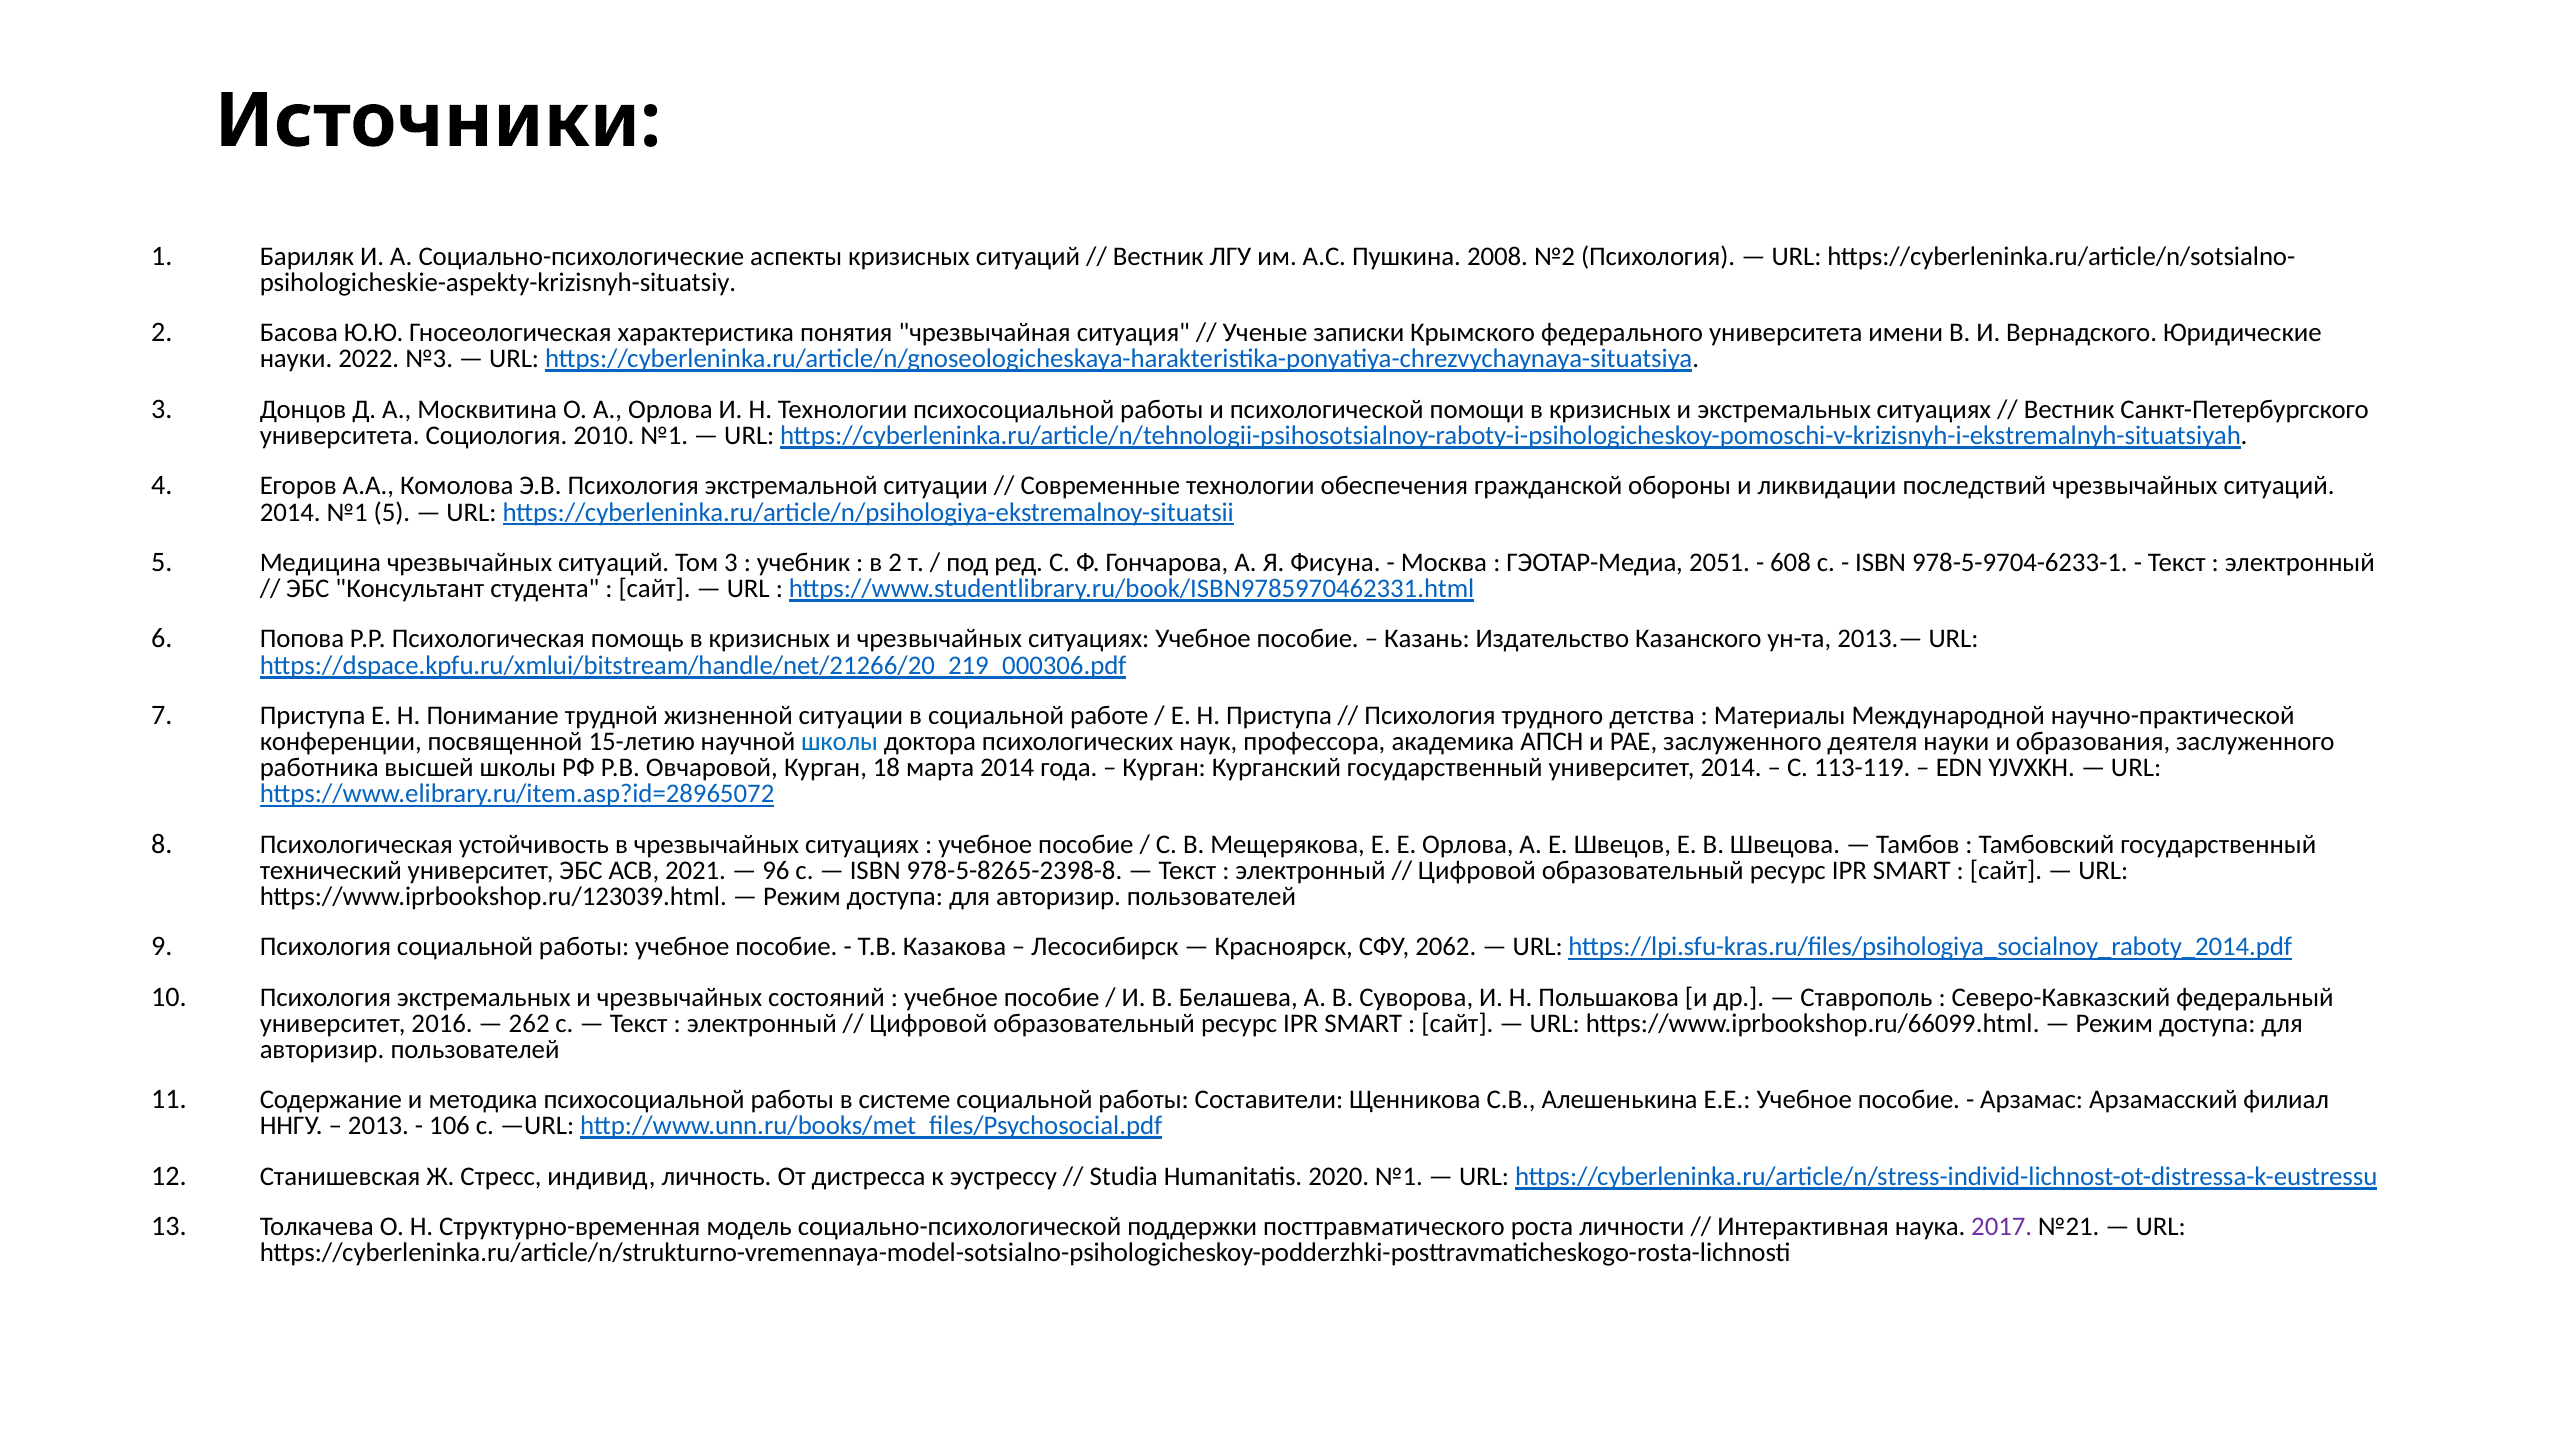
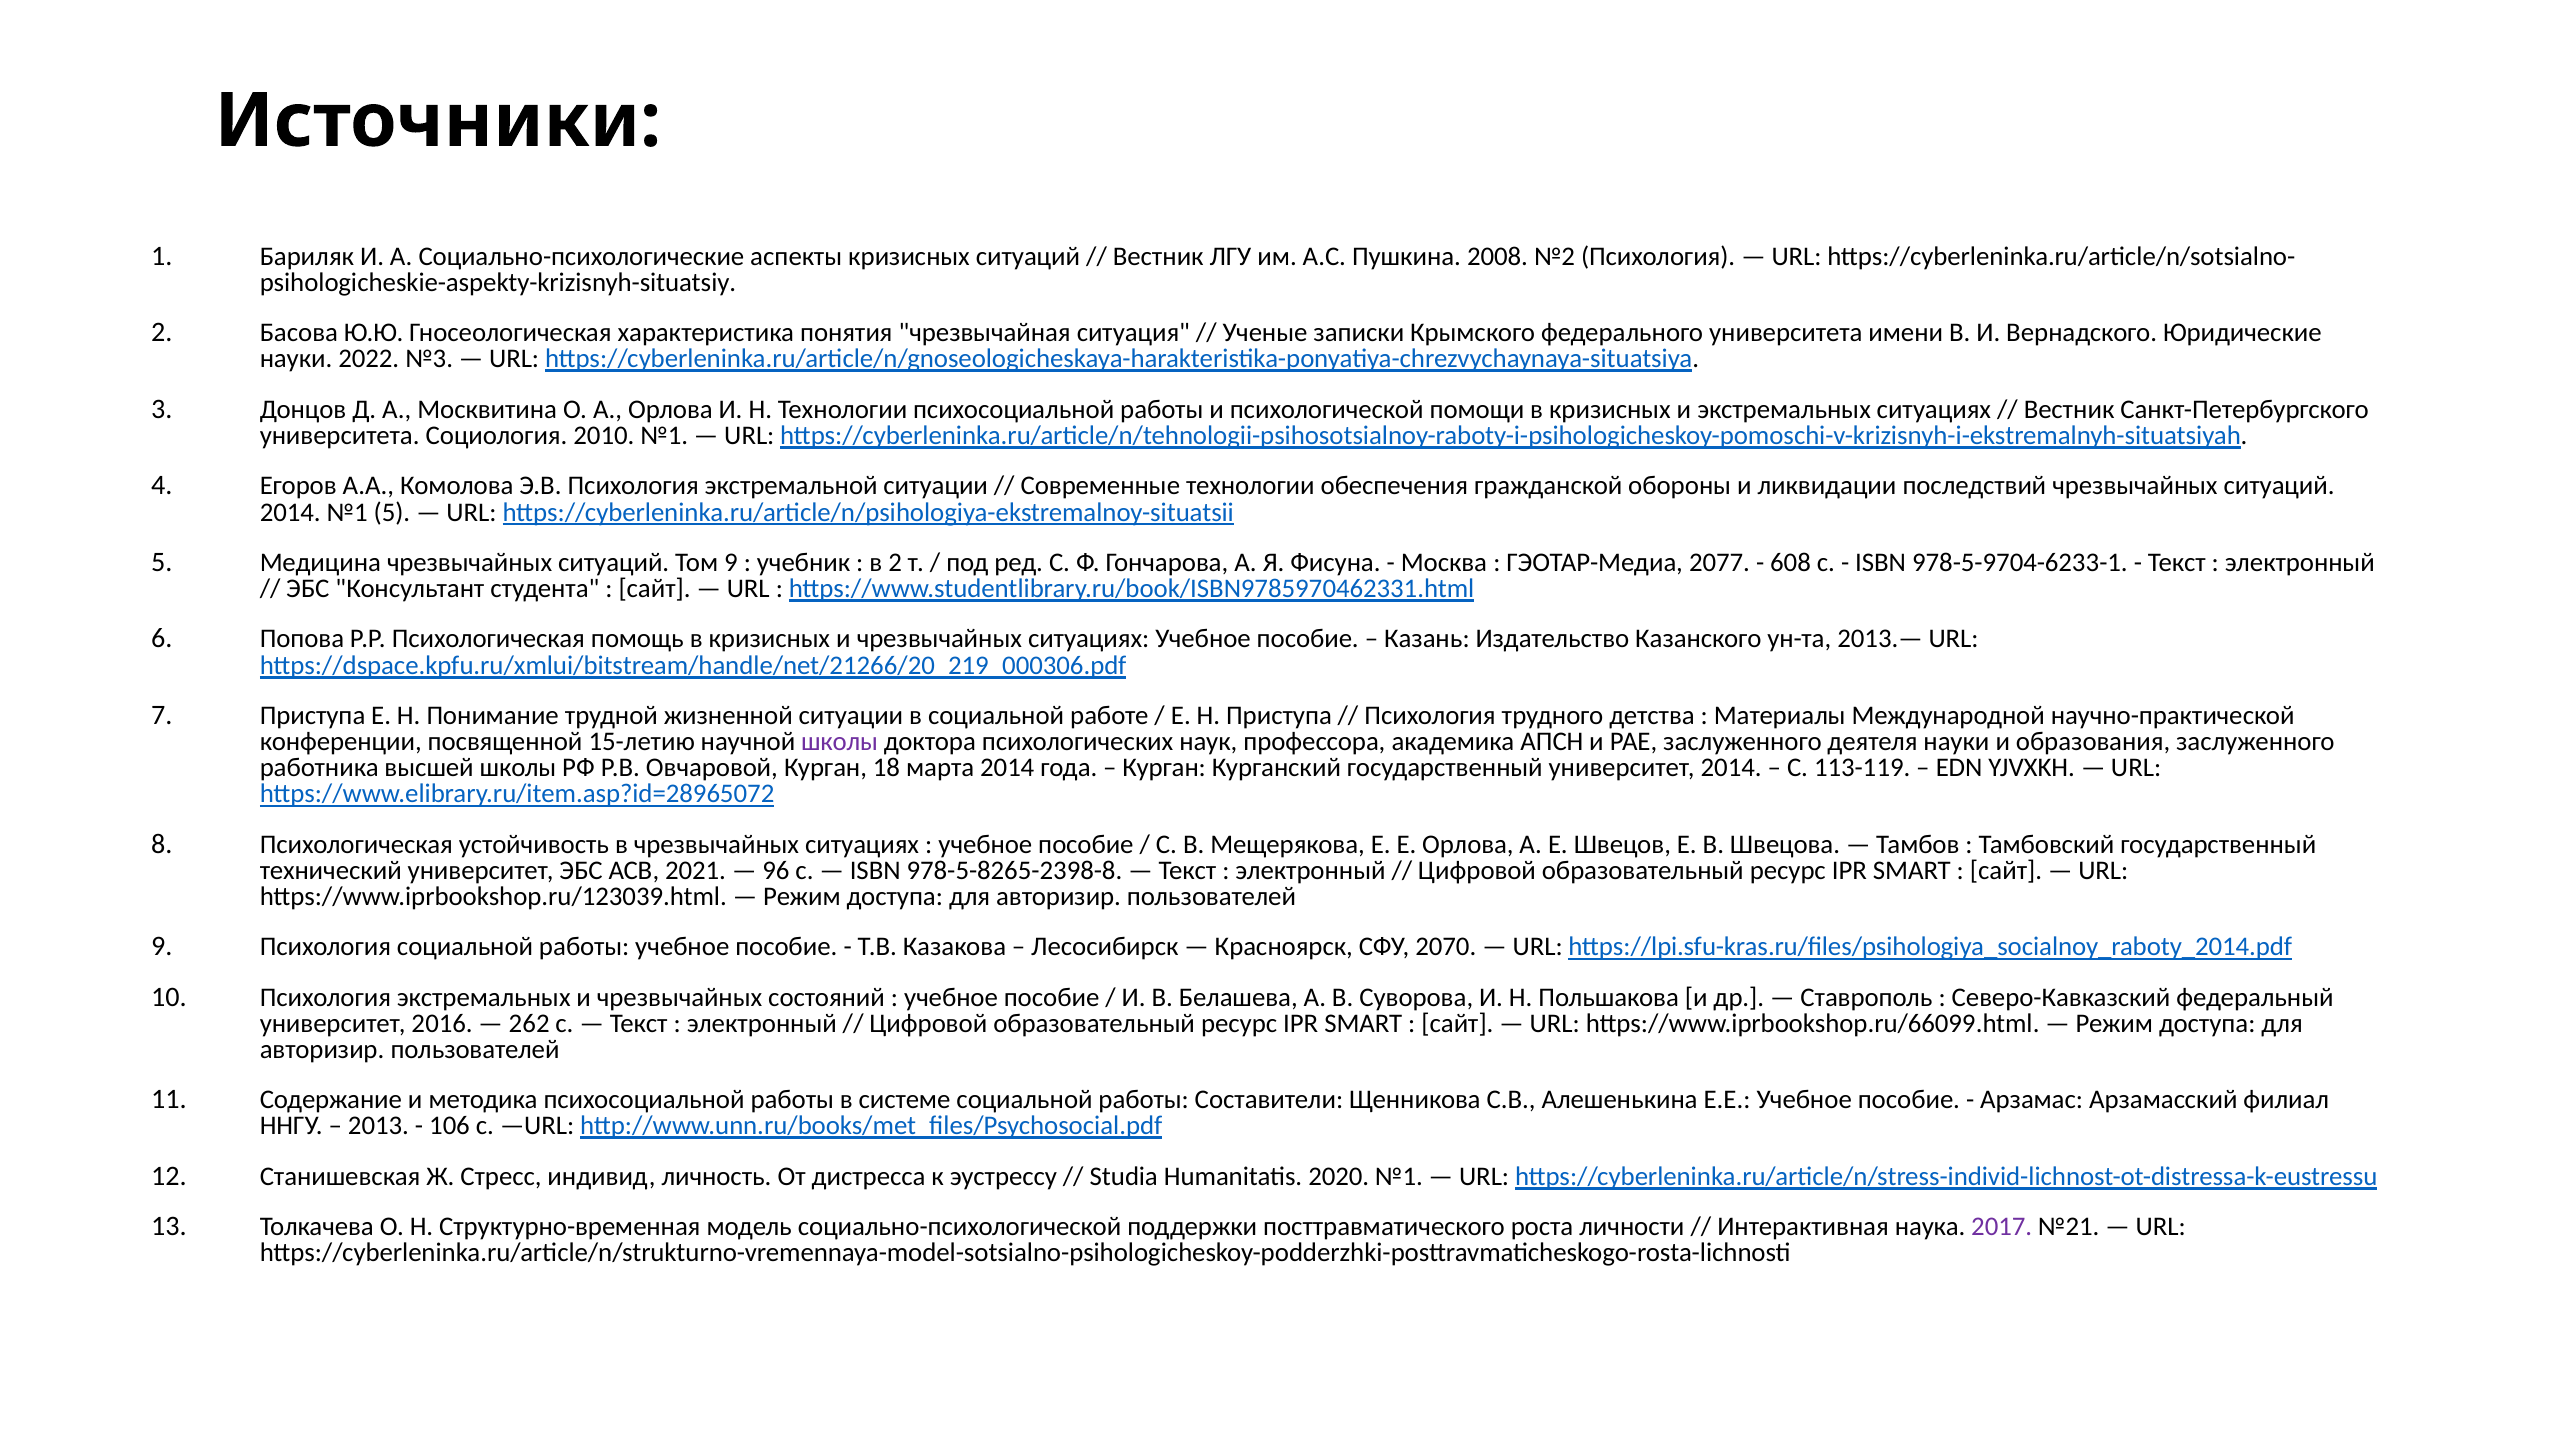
Том 3: 3 -> 9
2051: 2051 -> 2077
школы at (840, 742) colour: blue -> purple
2062: 2062 -> 2070
